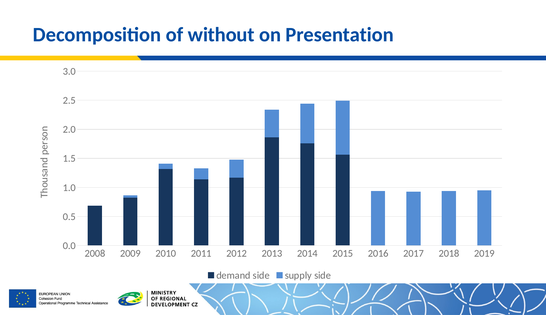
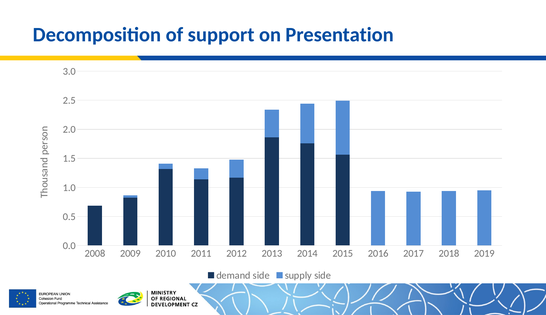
without: without -> support
